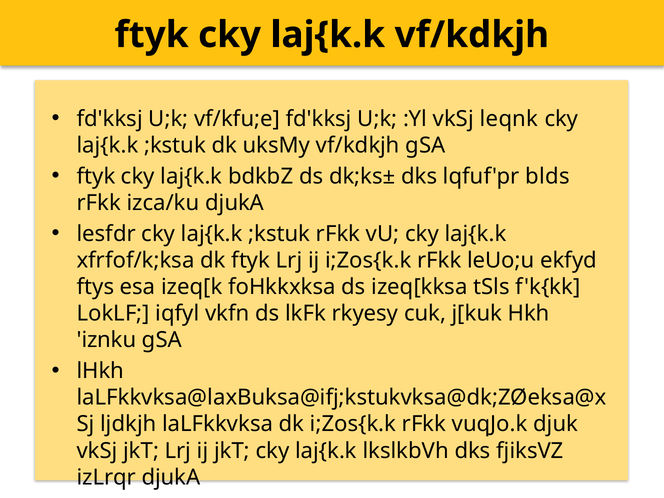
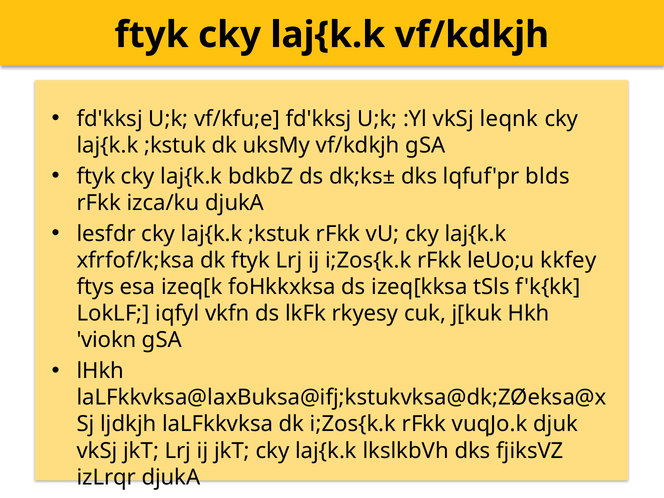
ekfyd: ekfyd -> kkfey
iznku: iznku -> viokn
